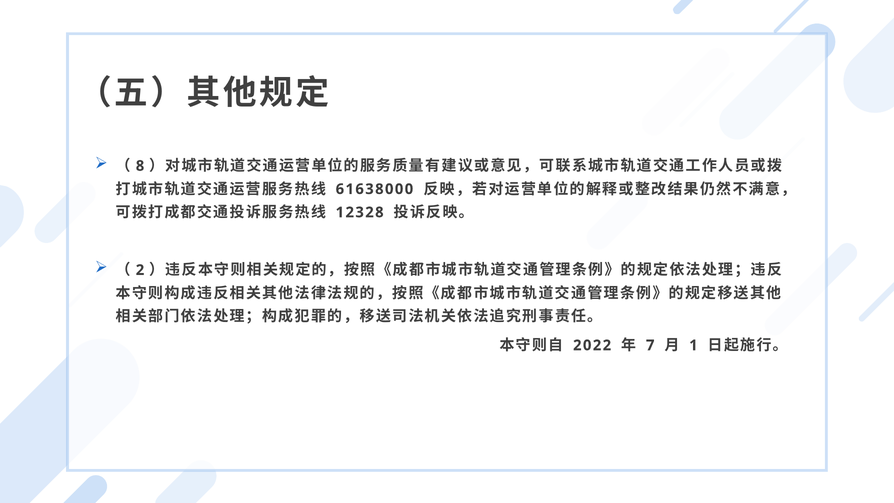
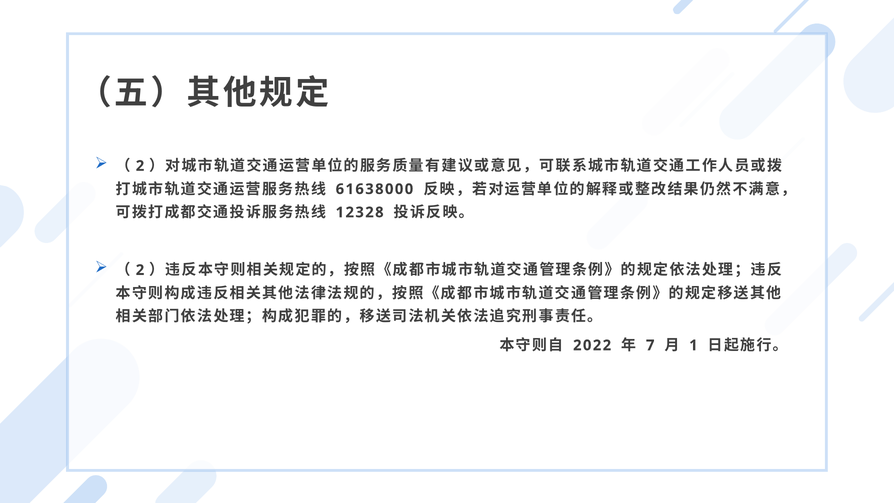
8 at (140, 166): 8 -> 2
